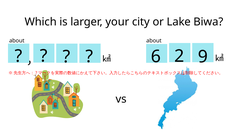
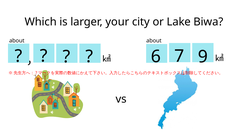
2: 2 -> 7
